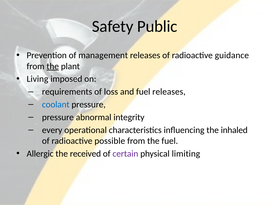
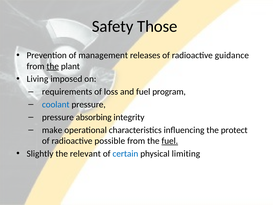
Public: Public -> Those
fuel releases: releases -> program
abnormal: abnormal -> absorbing
every: every -> make
inhaled: inhaled -> protect
fuel at (170, 141) underline: none -> present
Allergic: Allergic -> Slightly
received: received -> relevant
certain colour: purple -> blue
